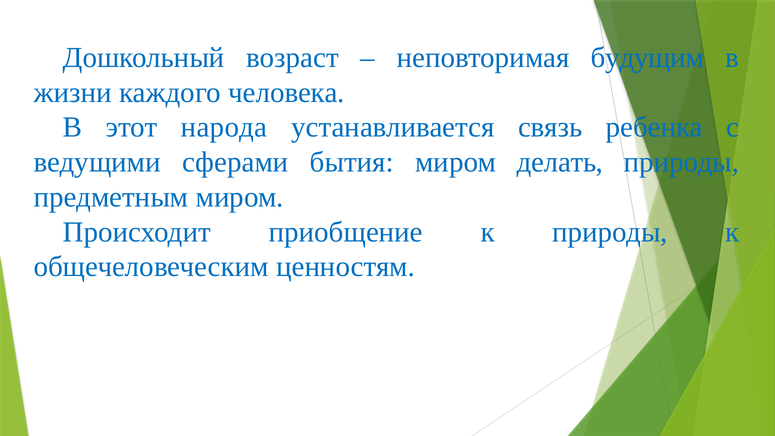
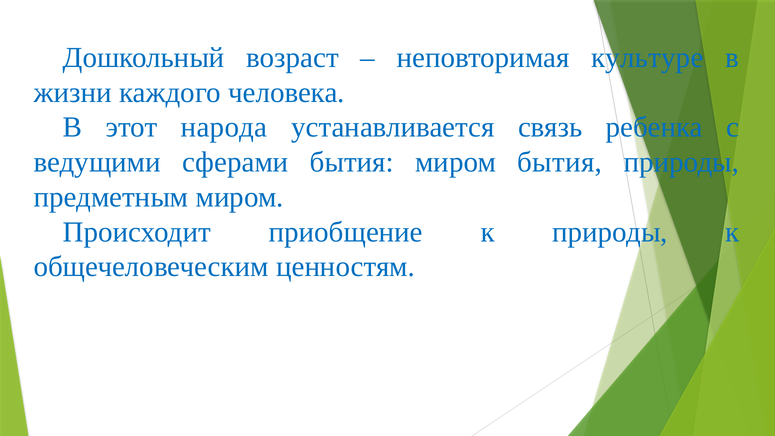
будущим: будущим -> культуре
миром делать: делать -> бытия
